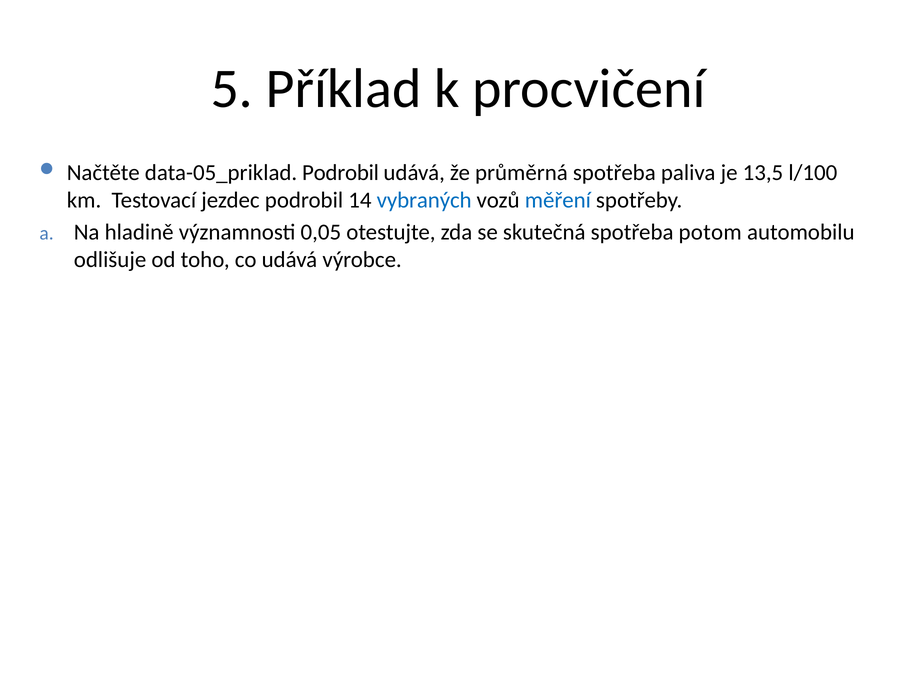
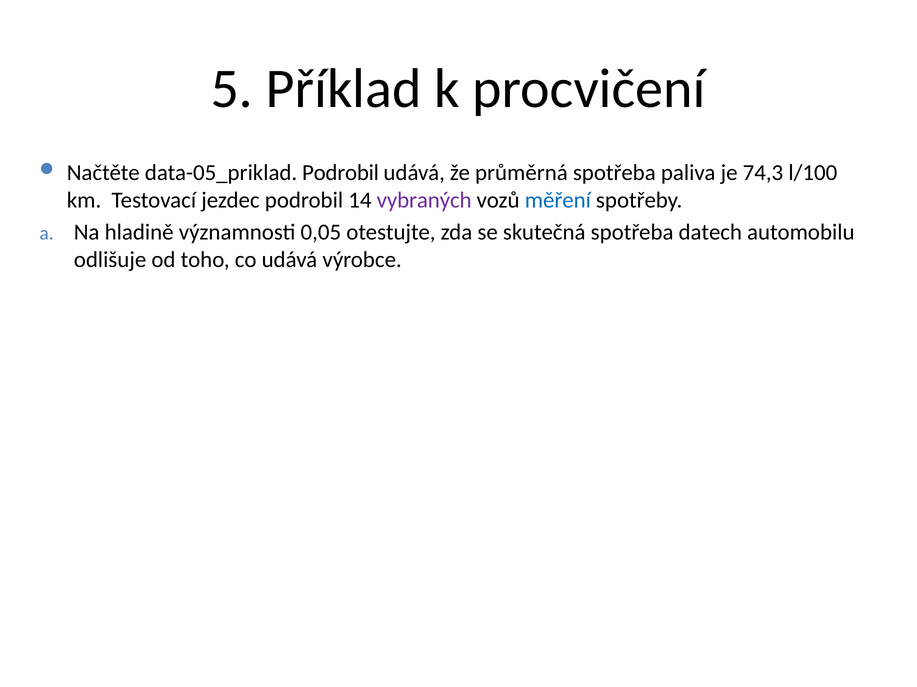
13,5: 13,5 -> 74,3
vybraných colour: blue -> purple
potom: potom -> datech
